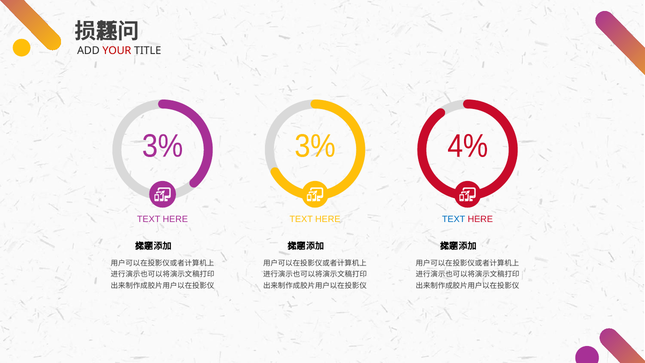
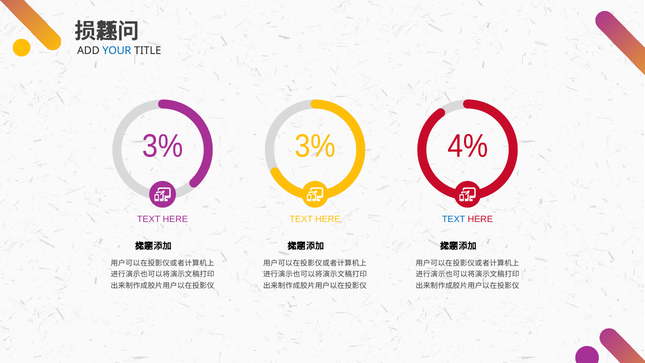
YOUR colour: red -> blue
